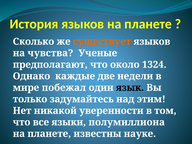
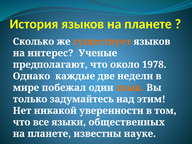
чувства: чувства -> интерес
1324: 1324 -> 1978
язык colour: black -> orange
полумиллиона: полумиллиона -> общественных
